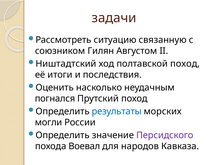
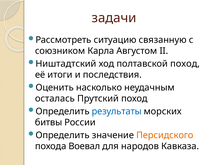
Гилян: Гилян -> Карла
погнался: погнался -> осталась
могли: могли -> битвы
Персидского colour: purple -> orange
